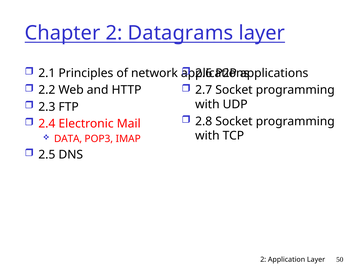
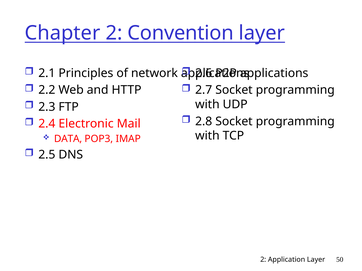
Datagrams: Datagrams -> Convention
